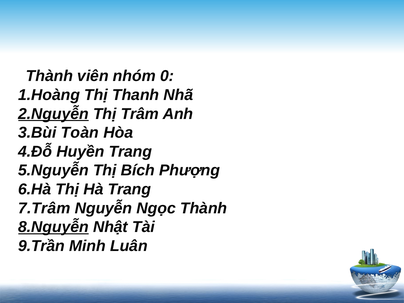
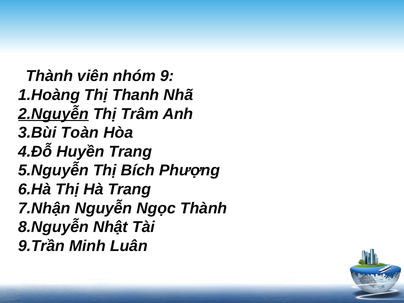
0: 0 -> 9
7.Trâm: 7.Trâm -> 7.Nhận
8.Nguyễn underline: present -> none
